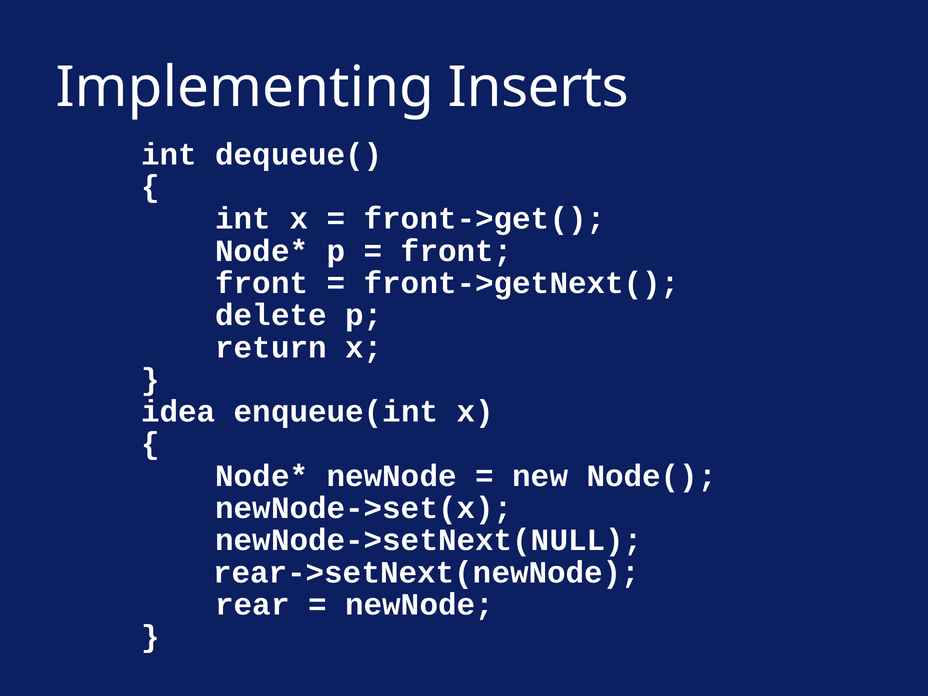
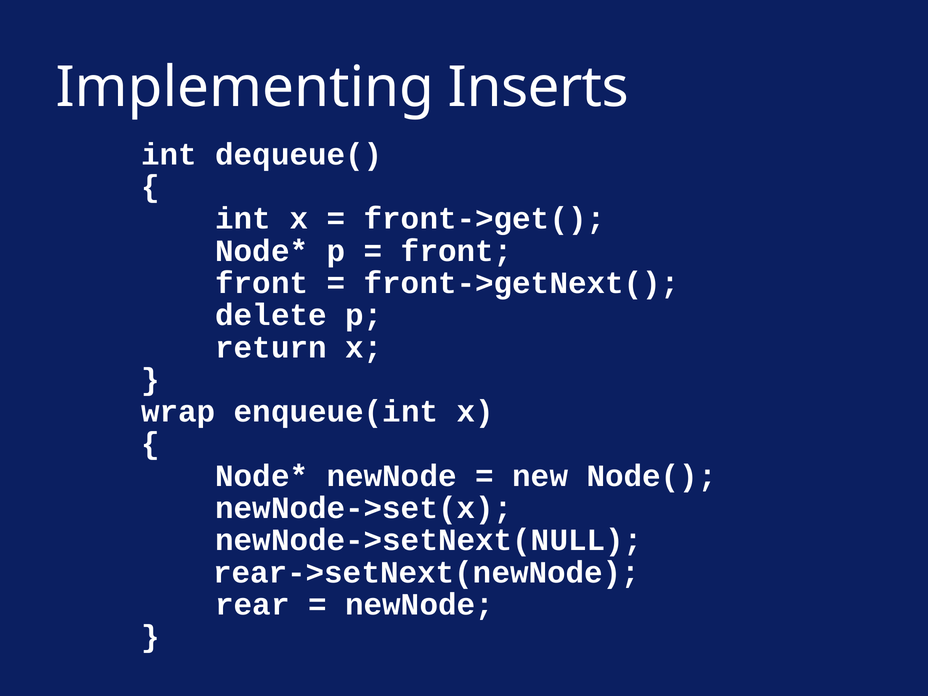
idea: idea -> wrap
